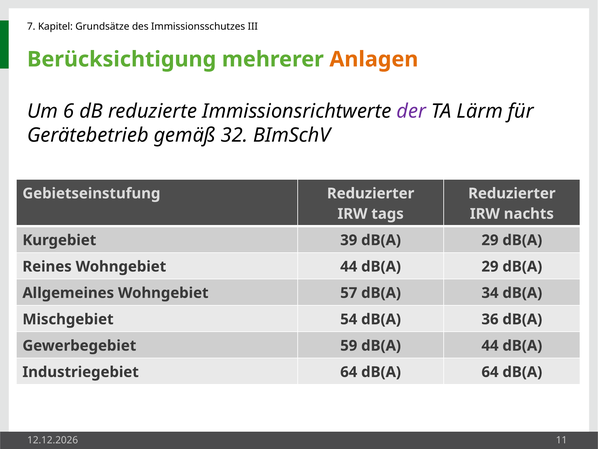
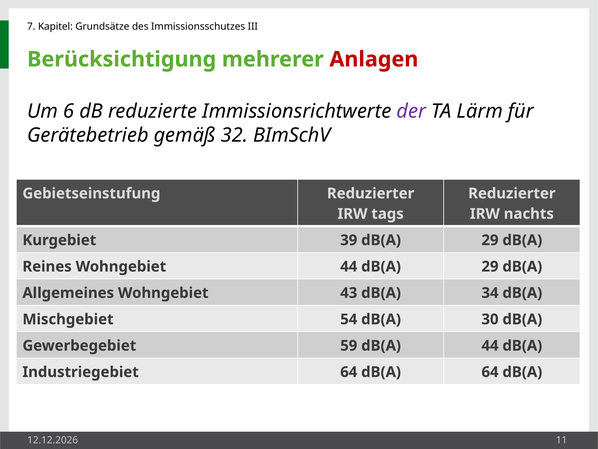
Anlagen colour: orange -> red
57: 57 -> 43
36: 36 -> 30
